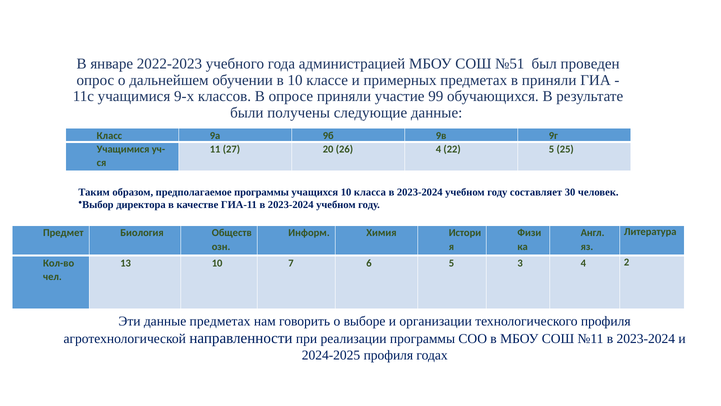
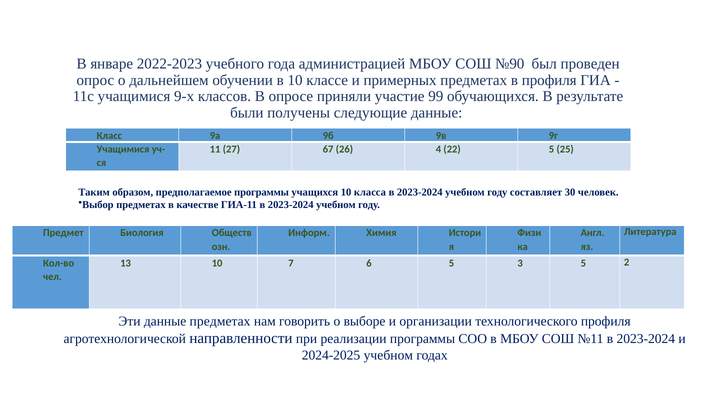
№51: №51 -> №90
в приняли: приняли -> профиля
20: 20 -> 67
Выбор директора: директора -> предметах
3 4: 4 -> 5
2024-2025 профиля: профиля -> учебном
